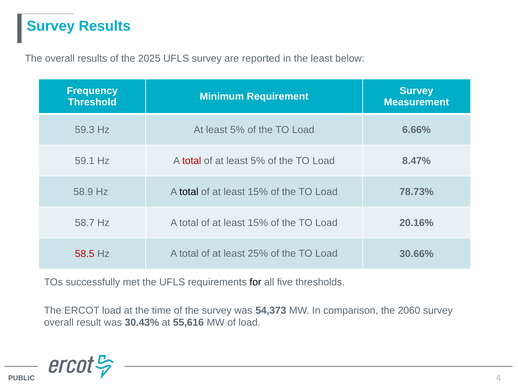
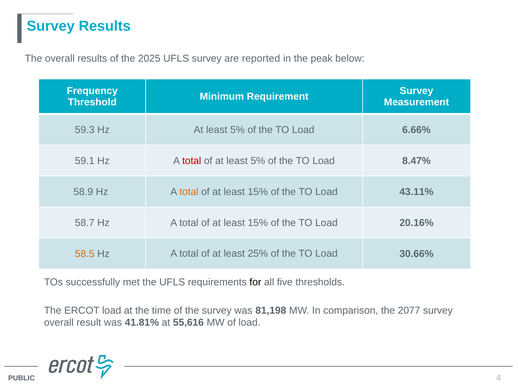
the least: least -> peak
total at (189, 192) colour: black -> orange
78.73%: 78.73% -> 43.11%
58.5 colour: red -> orange
54,373: 54,373 -> 81,198
2060: 2060 -> 2077
30.43%: 30.43% -> 41.81%
